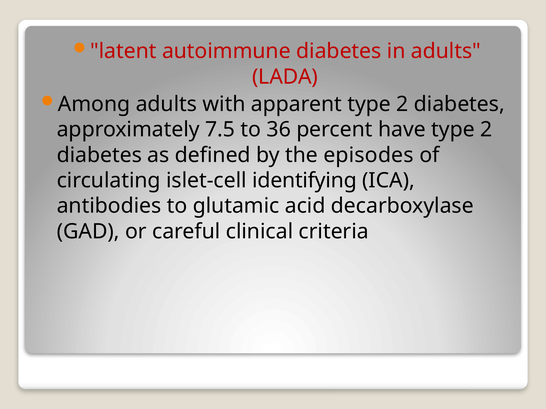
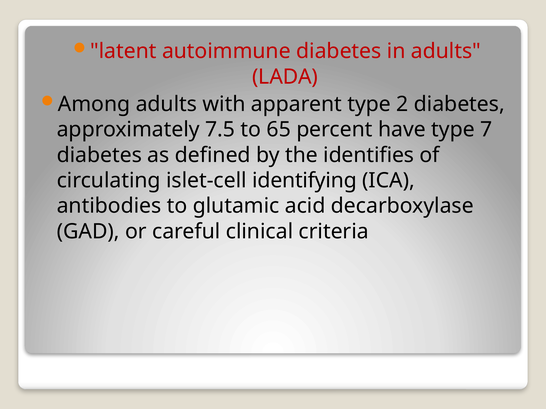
36: 36 -> 65
have type 2: 2 -> 7
episodes: episodes -> identifies
